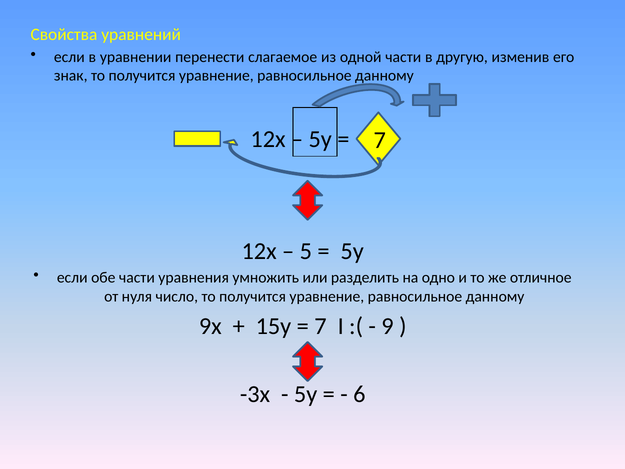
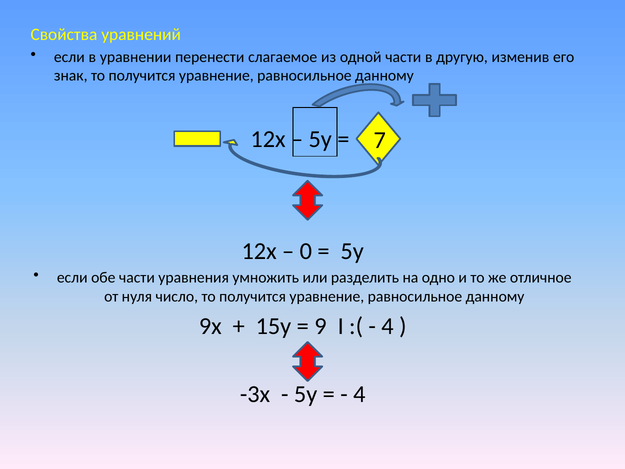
5: 5 -> 0
7 at (320, 326): 7 -> 9
9 at (388, 326): 9 -> 4
6 at (359, 394): 6 -> 4
